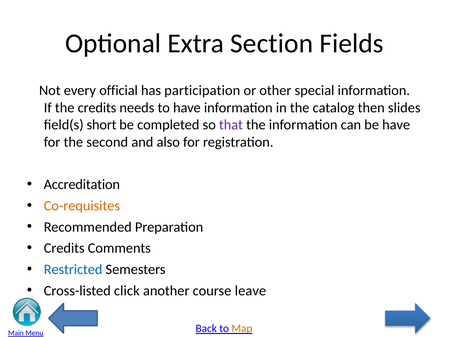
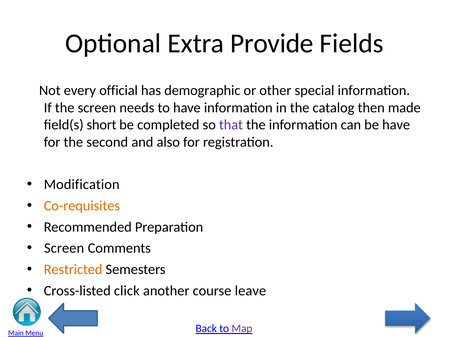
Section: Section -> Provide
participation: participation -> demographic
the credits: credits -> screen
slides: slides -> made
Accreditation: Accreditation -> Modification
Credits at (64, 248): Credits -> Screen
Restricted colour: blue -> orange
Map colour: orange -> purple
